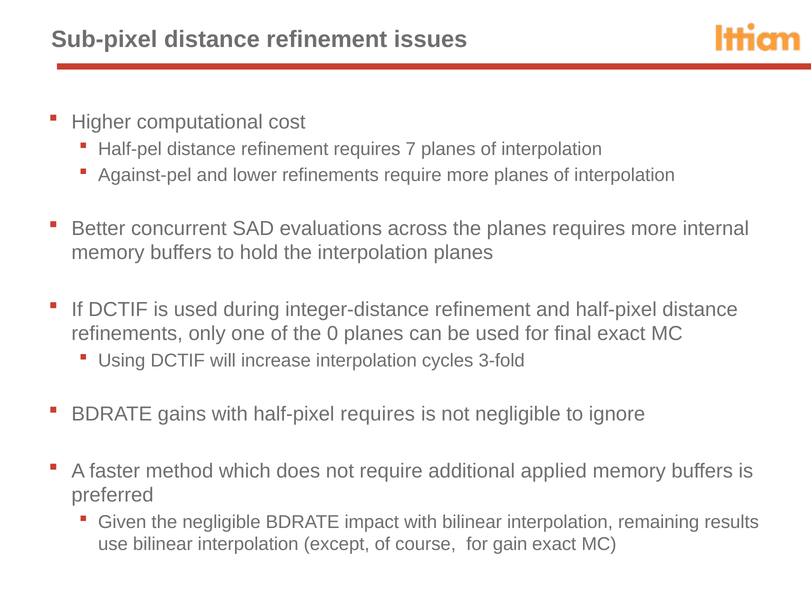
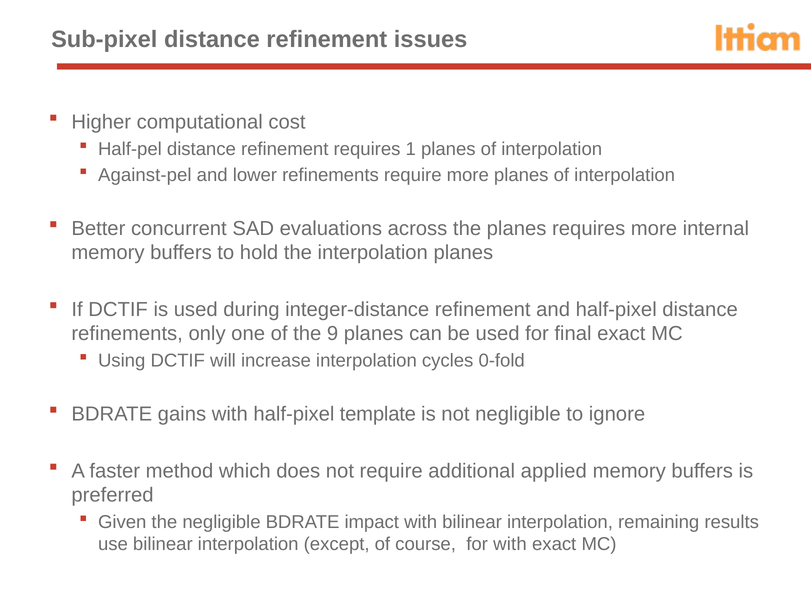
7: 7 -> 1
0: 0 -> 9
3-fold: 3-fold -> 0-fold
half-pixel requires: requires -> template
for gain: gain -> with
